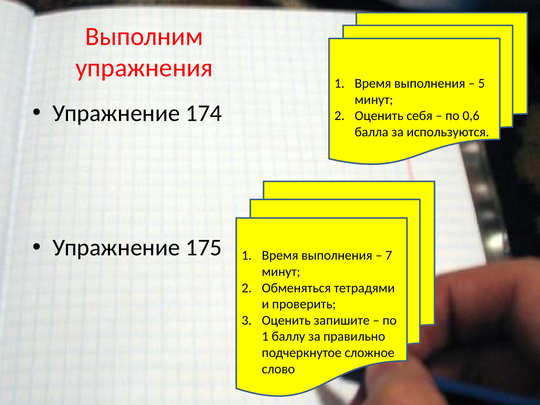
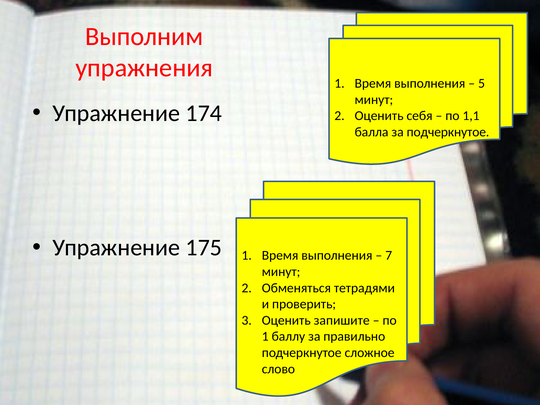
0,6: 0,6 -> 1,1
за используются: используются -> подчеркнутое
